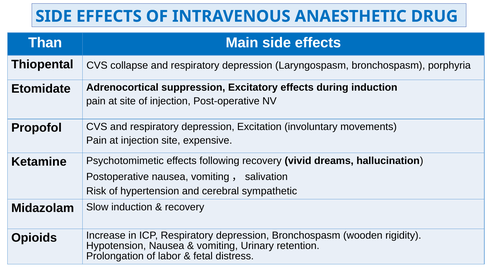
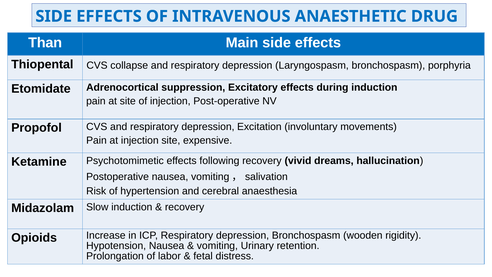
sympathetic: sympathetic -> anaesthesia
